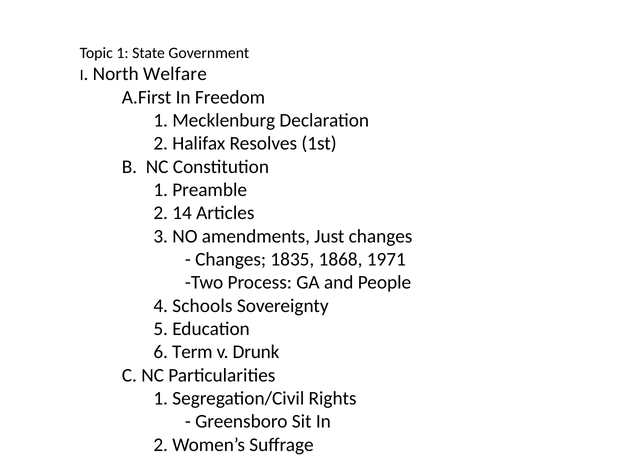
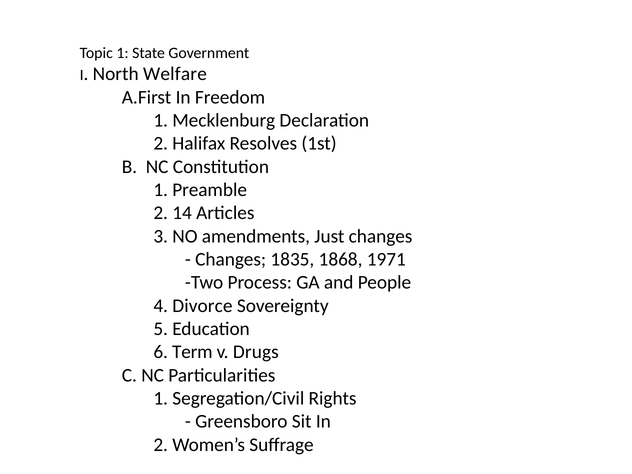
Schools: Schools -> Divorce
Drunk: Drunk -> Drugs
